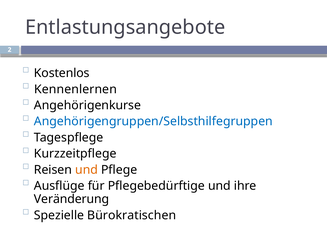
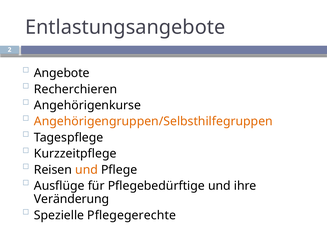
Kostenlos: Kostenlos -> Angebote
Kennenlernen: Kennenlernen -> Recherchieren
Angehörigengruppen/Selbsthilfegruppen colour: blue -> orange
Bürokratischen: Bürokratischen -> Pflegegerechte
